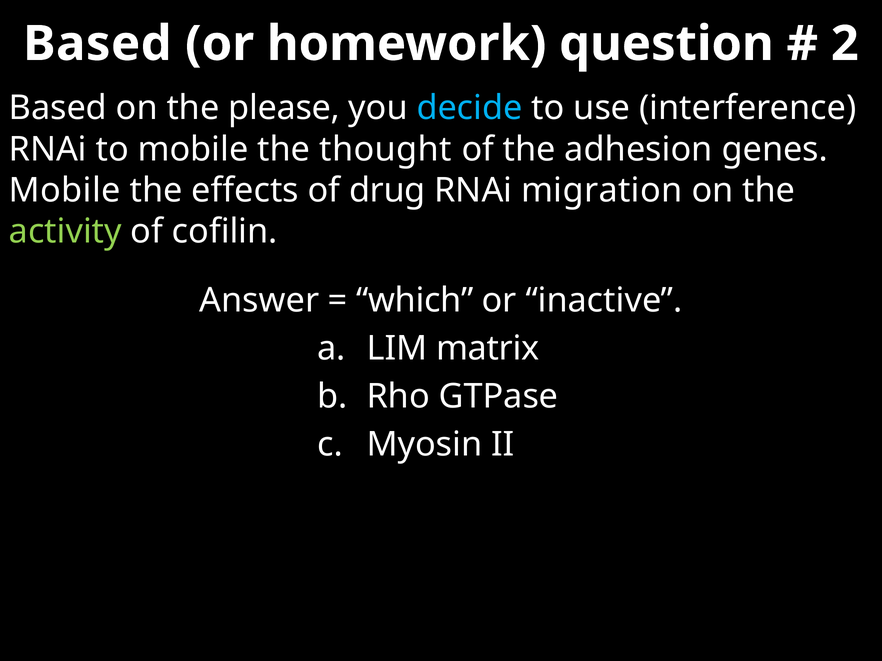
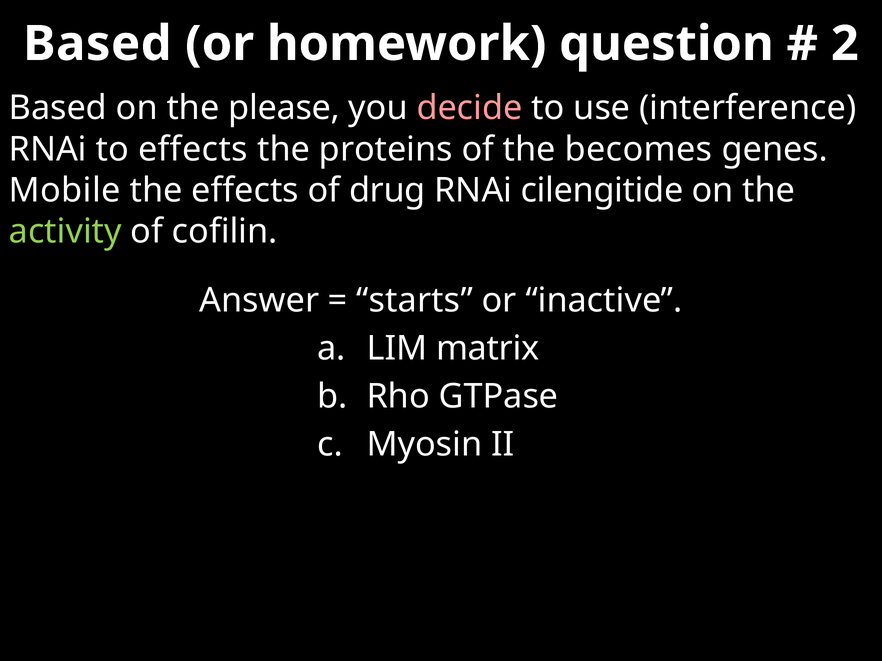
decide colour: light blue -> pink
to mobile: mobile -> effects
thought: thought -> proteins
adhesion: adhesion -> becomes
migration: migration -> cilengitide
which: which -> starts
